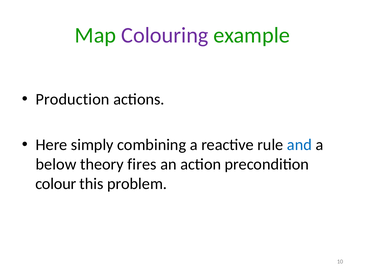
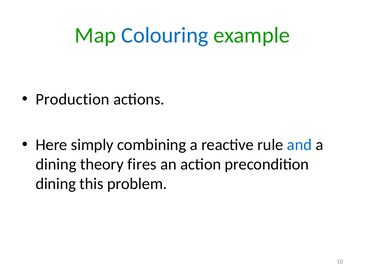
Colouring colour: purple -> blue
below at (56, 164): below -> dining
colour at (56, 184): colour -> dining
